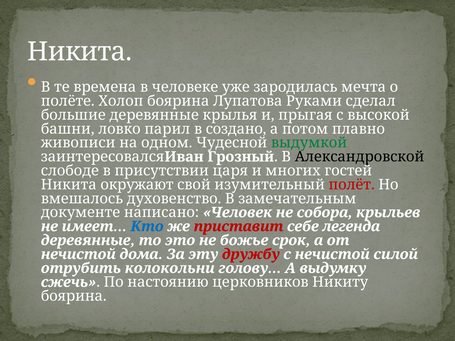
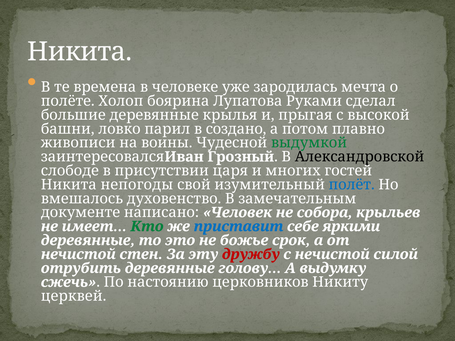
одном: одном -> воины
окружают: окружают -> непогоды
полёт colour: red -> blue
Кто colour: blue -> green
приставит colour: red -> blue
легенда: легенда -> яркими
дома: дома -> стен
отрубить колокольни: колокольни -> деревянные
боярина at (74, 296): боярина -> церквей
